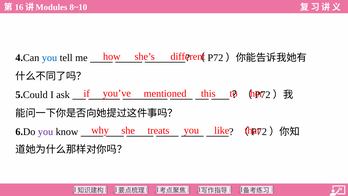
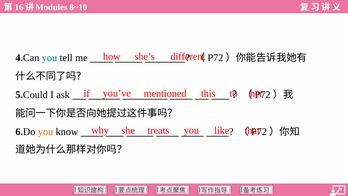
you at (46, 132) colour: purple -> orange
